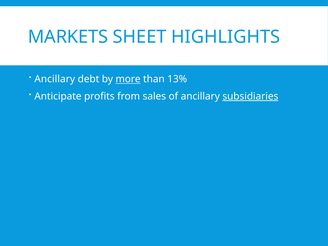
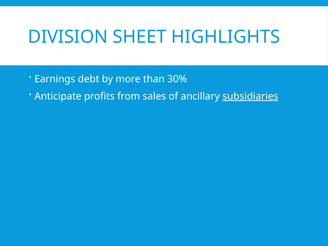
MARKETS: MARKETS -> DIVISION
Ancillary at (55, 79): Ancillary -> Earnings
more underline: present -> none
13%: 13% -> 30%
